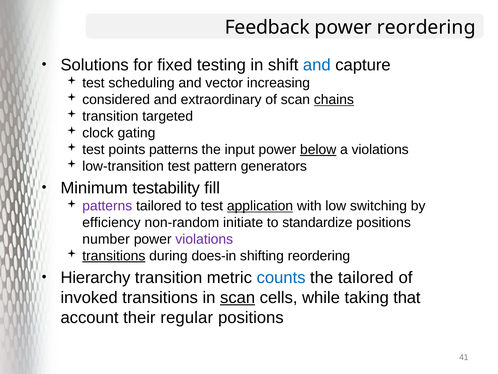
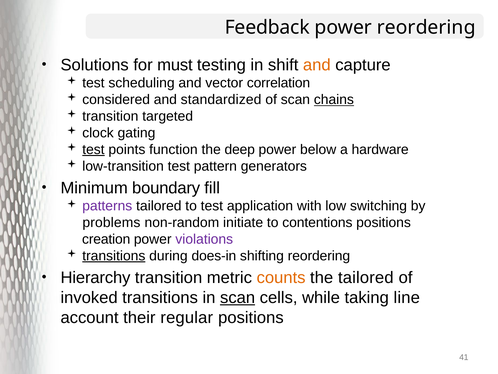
fixed: fixed -> must
and at (317, 65) colour: blue -> orange
increasing: increasing -> correlation
extraordinary: extraordinary -> standardized
test at (93, 149) underline: none -> present
points patterns: patterns -> function
input: input -> deep
below underline: present -> none
a violations: violations -> hardware
testability: testability -> boundary
application underline: present -> none
efficiency: efficiency -> problems
standardize: standardize -> contentions
number: number -> creation
counts colour: blue -> orange
that: that -> line
